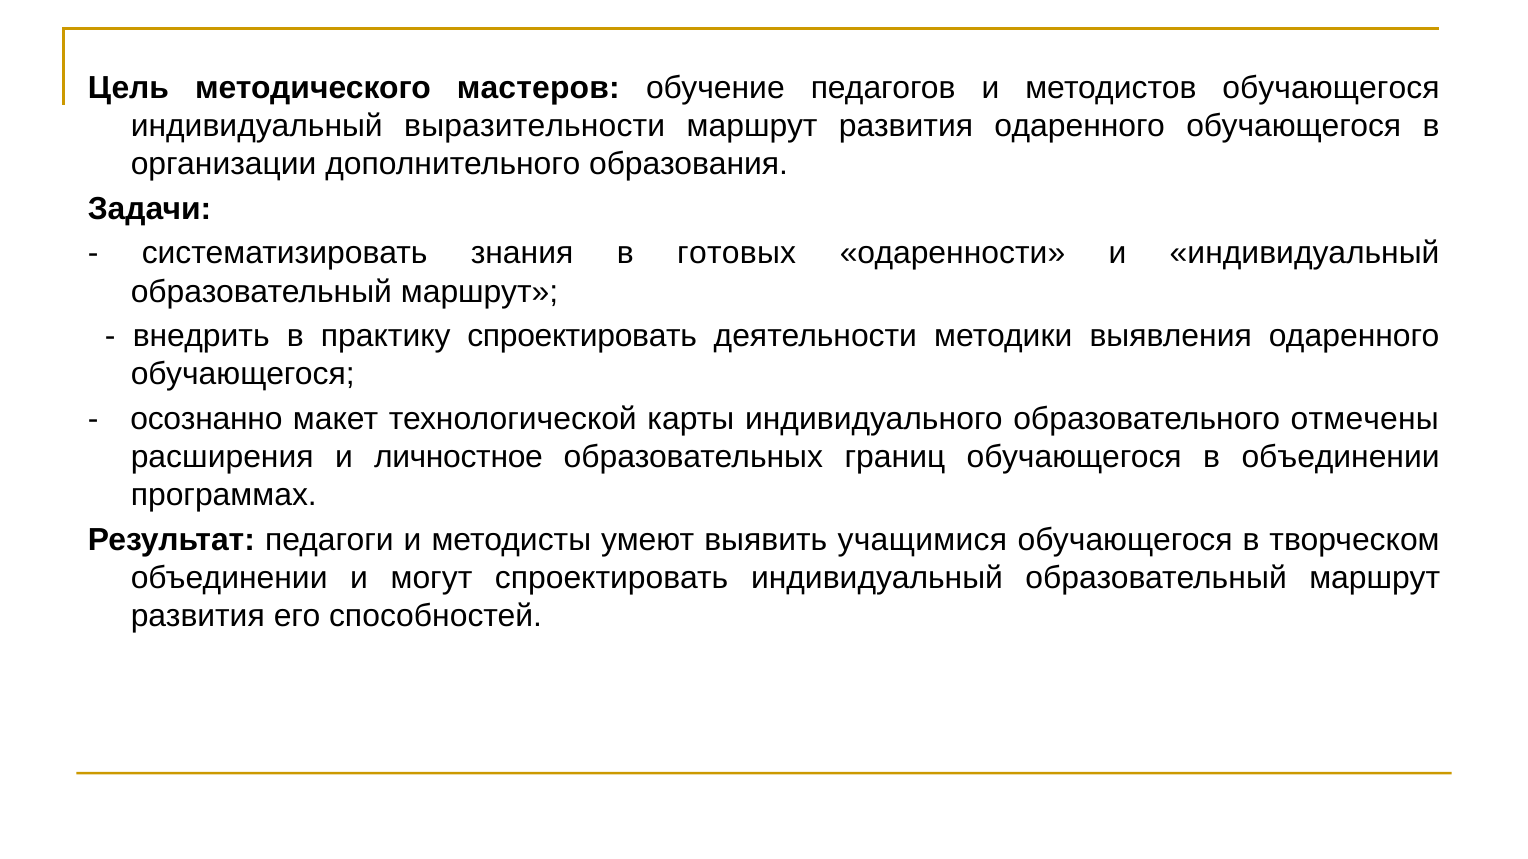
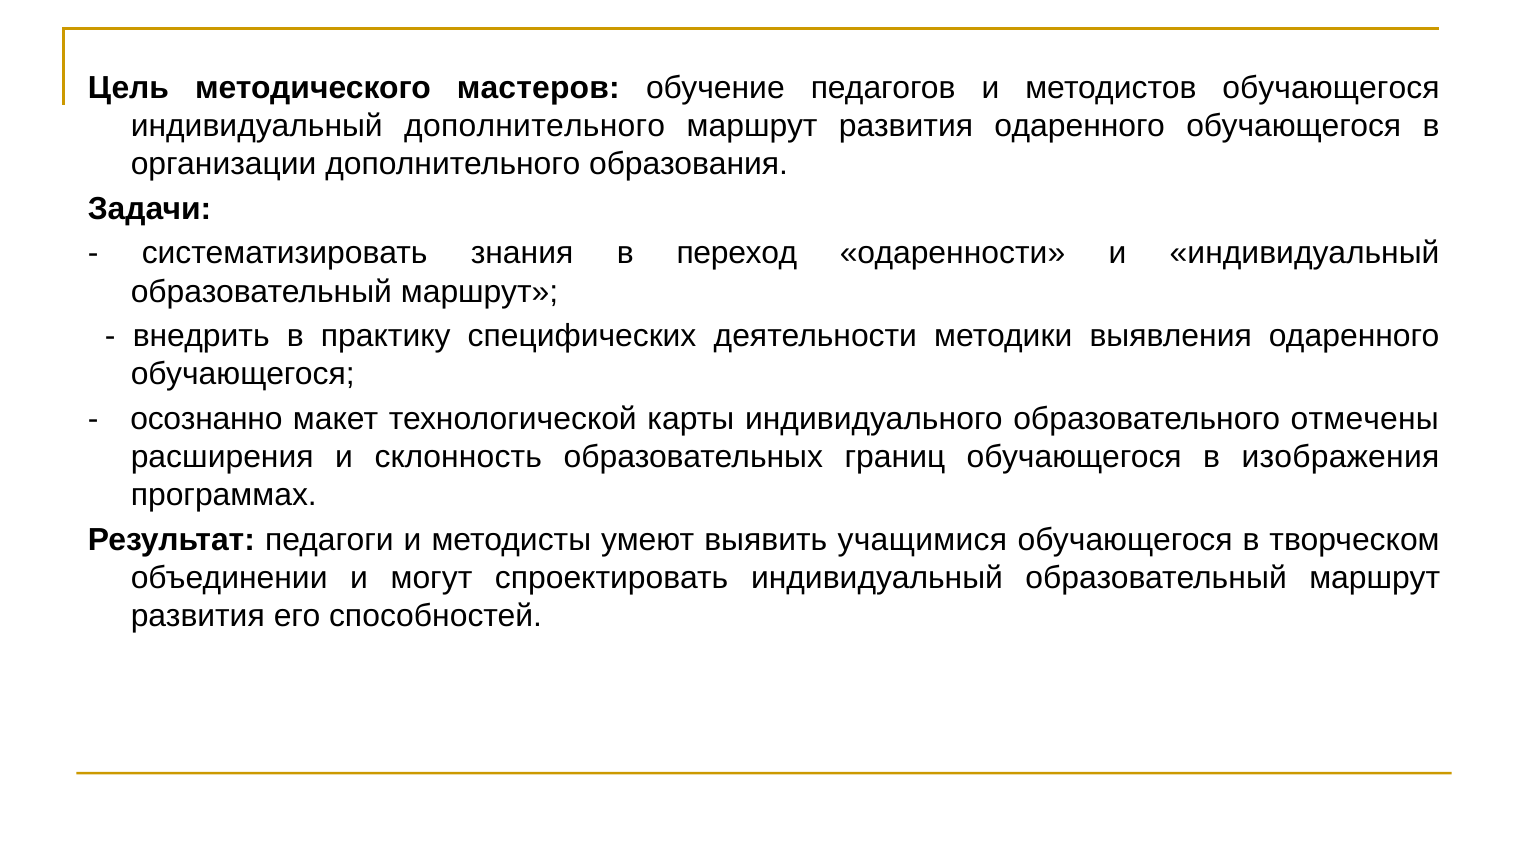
индивидуальный выразительности: выразительности -> дополнительного
готовых: готовых -> переход
практику спроектировать: спроектировать -> специфических
личностное: личностное -> склонность
в объединении: объединении -> изображения
